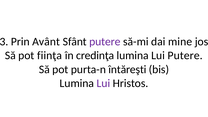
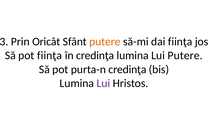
Avânt: Avânt -> Oricât
putere at (105, 42) colour: purple -> orange
dai mine: mine -> fiinţa
purta-n întăreşti: întăreşti -> credinţa
